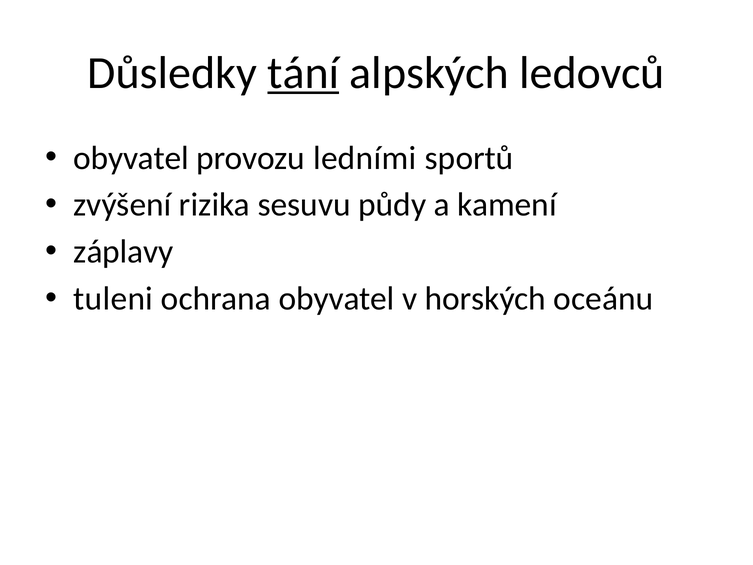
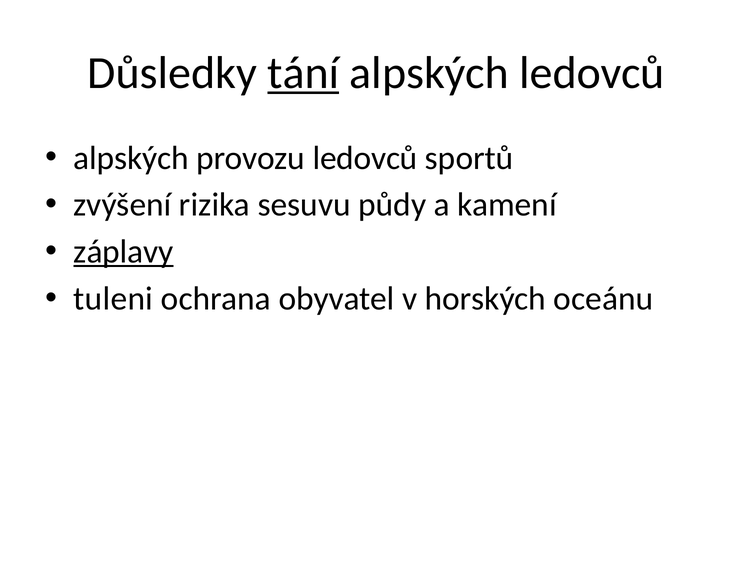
obyvatel at (131, 158): obyvatel -> alpských
provozu ledními: ledními -> ledovců
záplavy underline: none -> present
